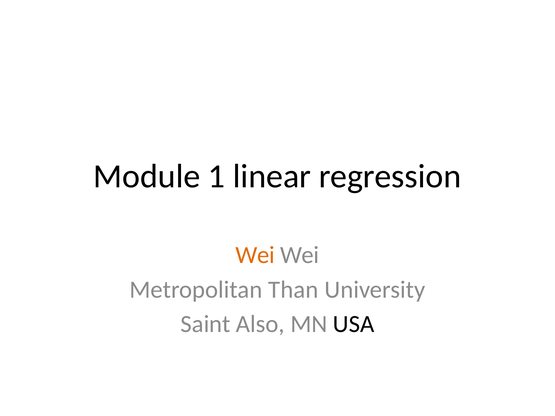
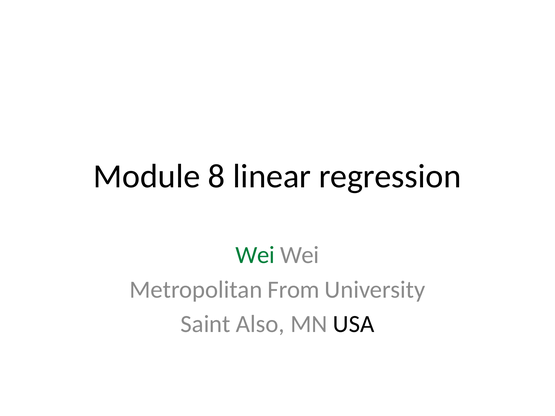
1: 1 -> 8
Wei at (255, 255) colour: orange -> green
Than: Than -> From
